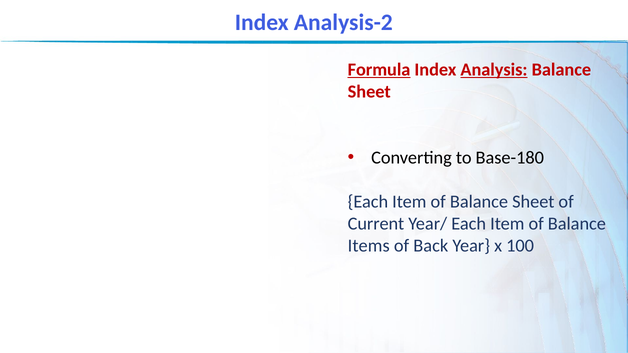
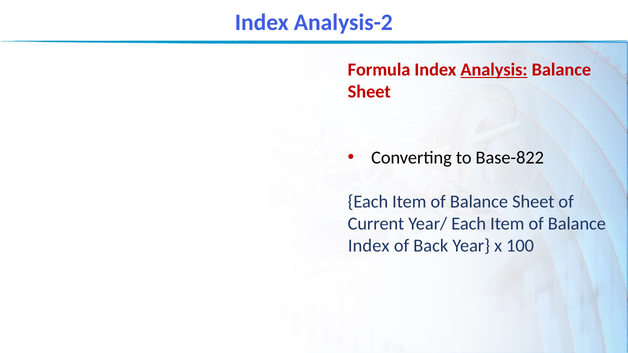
Formula underline: present -> none
Base-180: Base-180 -> Base-822
Items at (369, 246): Items -> Index
